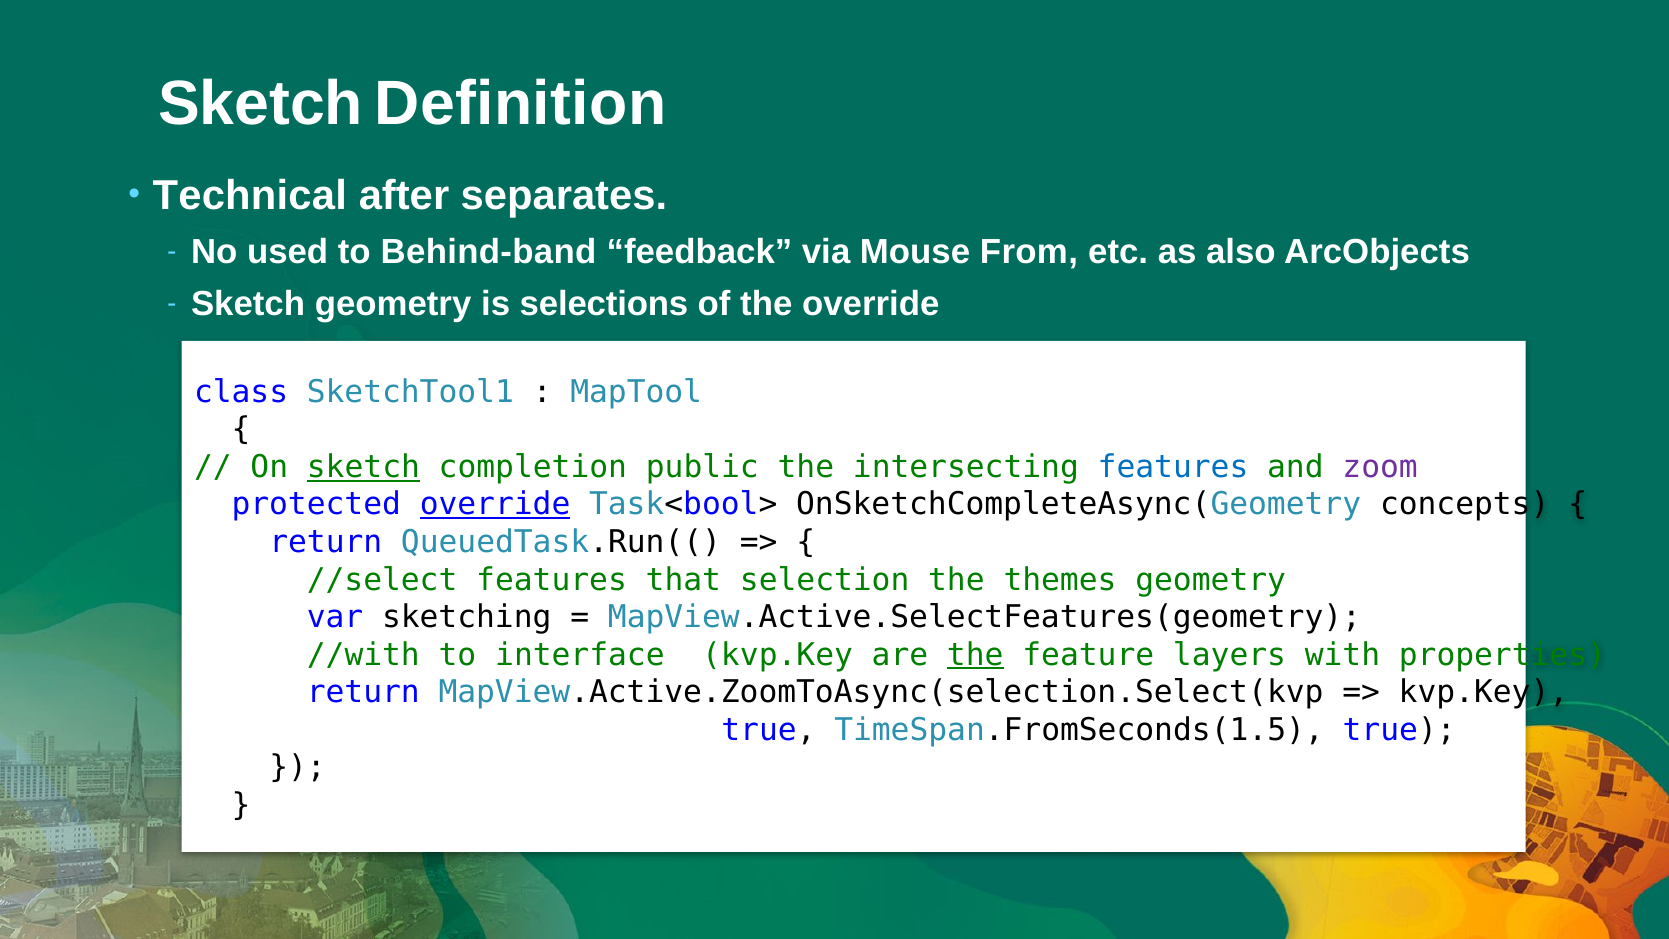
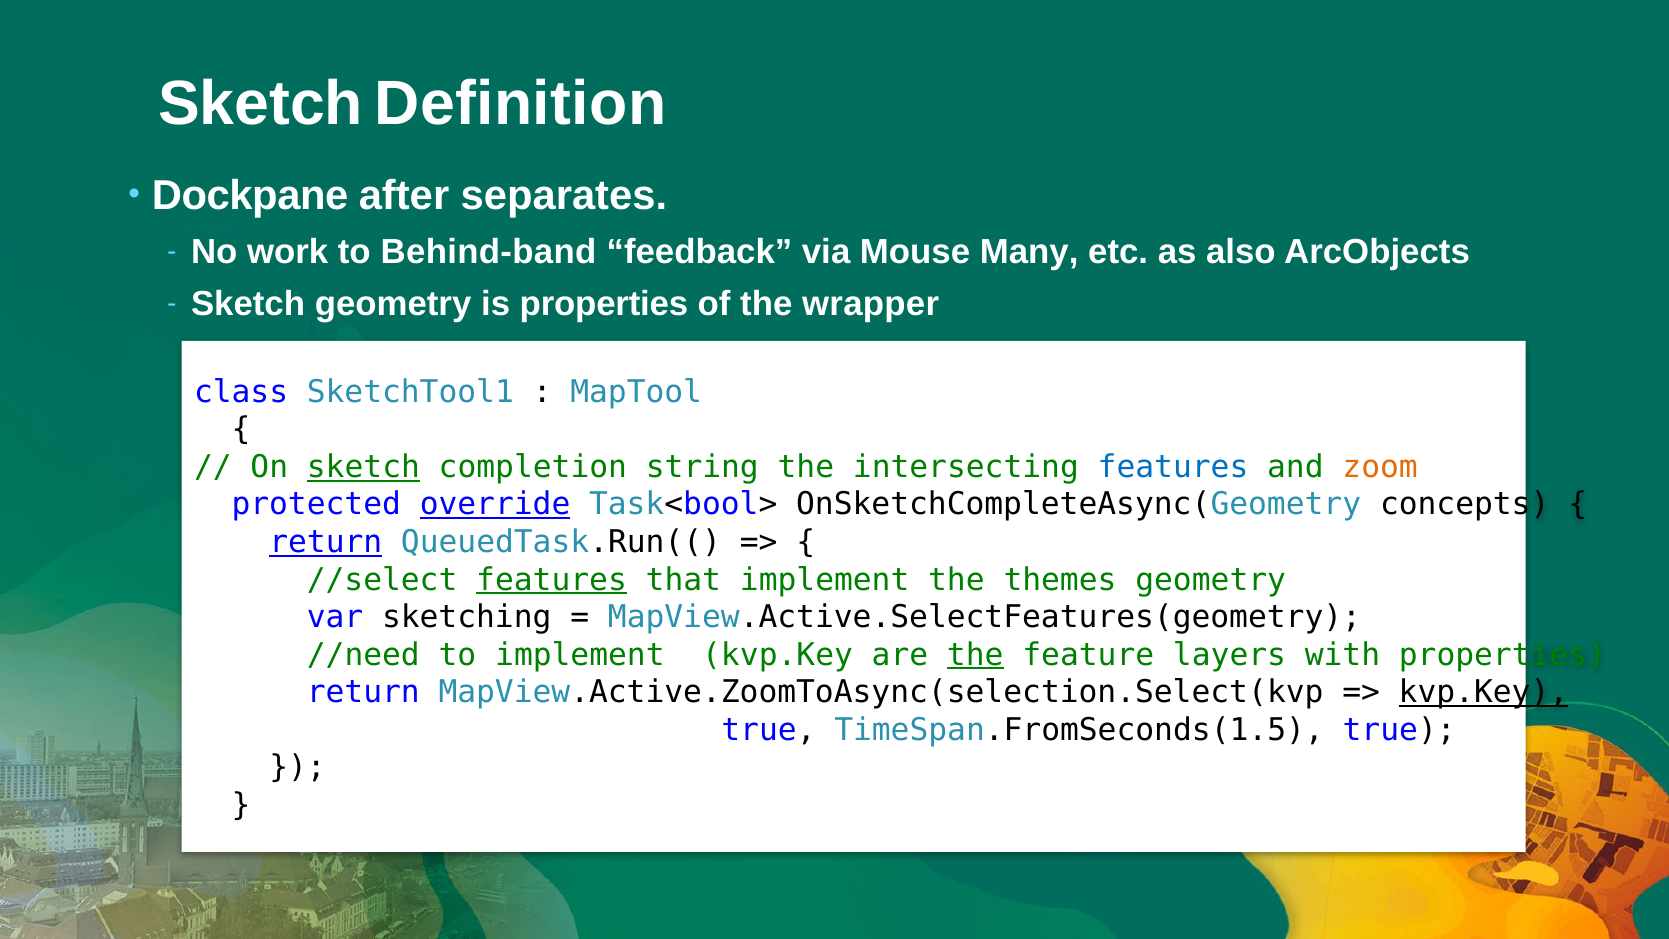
Technical: Technical -> Dockpane
used: used -> work
From: From -> Many
is selections: selections -> properties
the override: override -> wrapper
public: public -> string
zoom colour: purple -> orange
return at (326, 542) underline: none -> present
features at (552, 580) underline: none -> present
that selection: selection -> implement
//with: //with -> //need
to interface: interface -> implement
kvp.Key at (1483, 692) underline: none -> present
